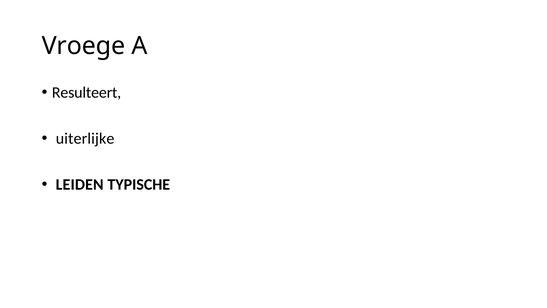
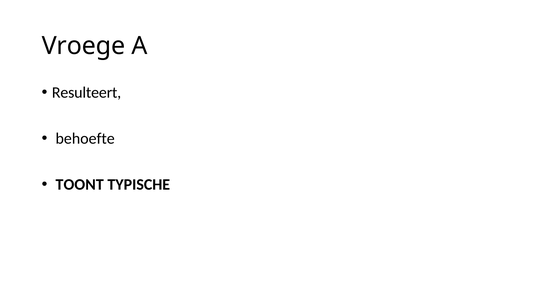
uiterlijke: uiterlijke -> behoefte
LEIDEN: LEIDEN -> TOONT
